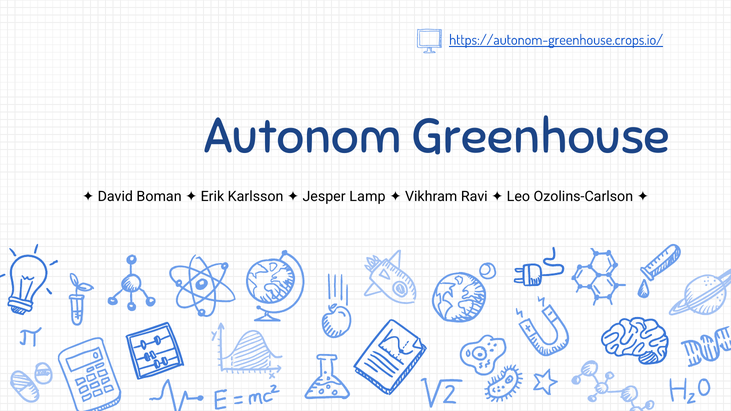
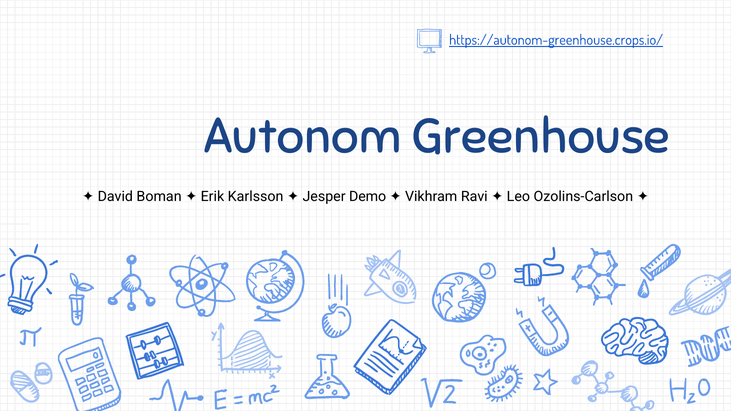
Lamp: Lamp -> Demo
